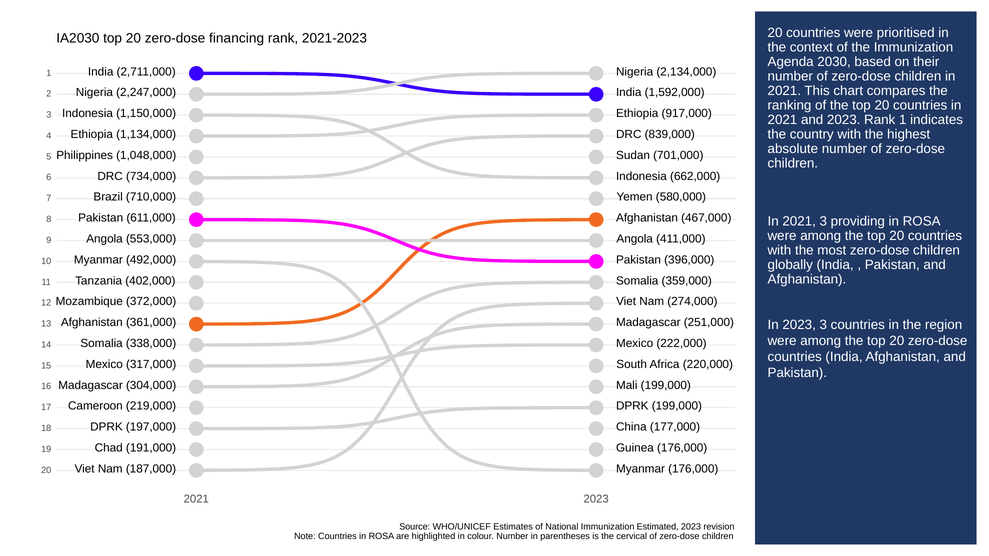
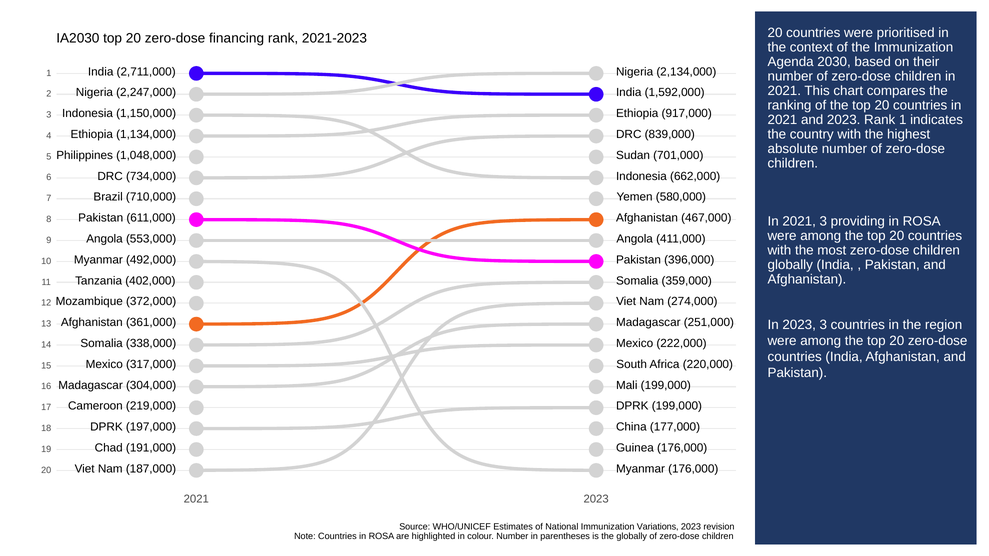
Estimated: Estimated -> Variations
the cervical: cervical -> globally
